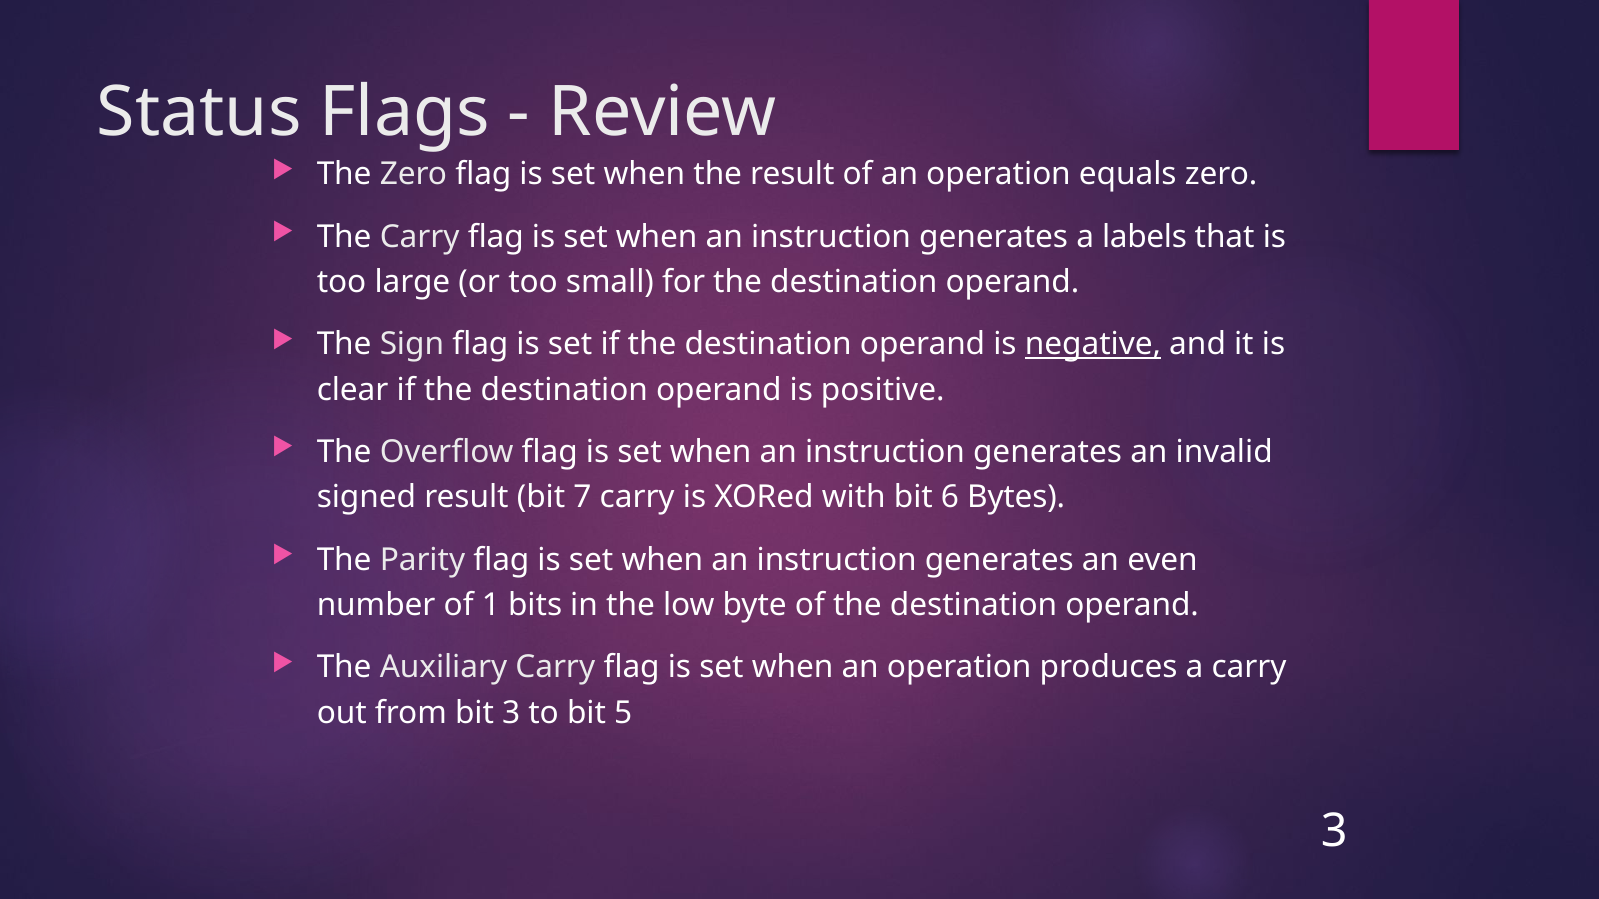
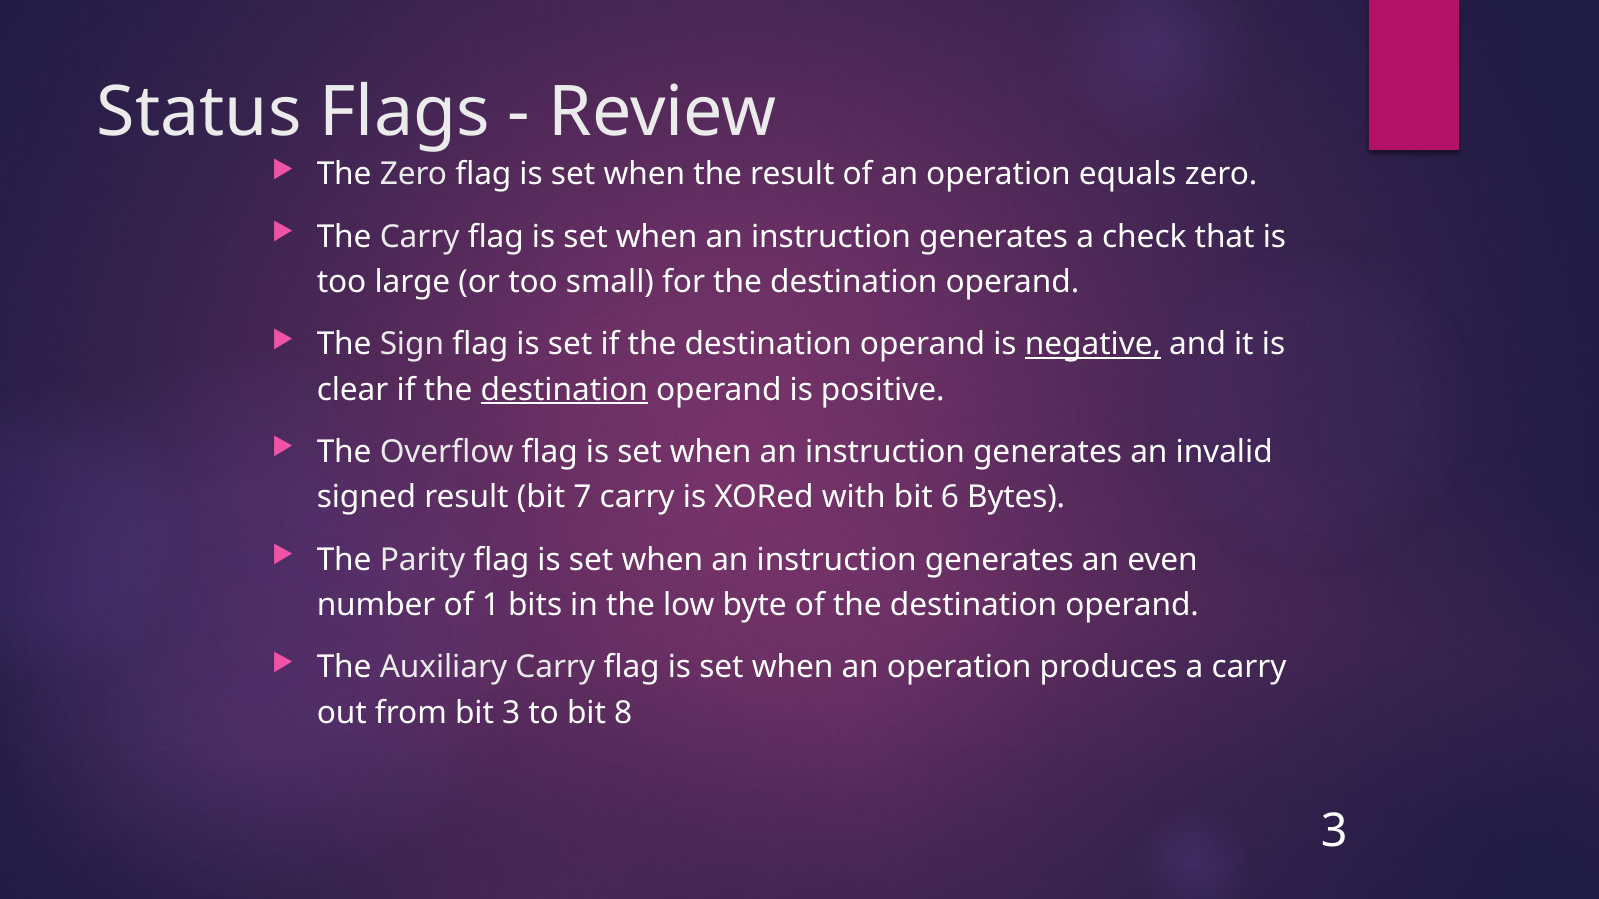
labels: labels -> check
destination at (564, 390) underline: none -> present
5: 5 -> 8
